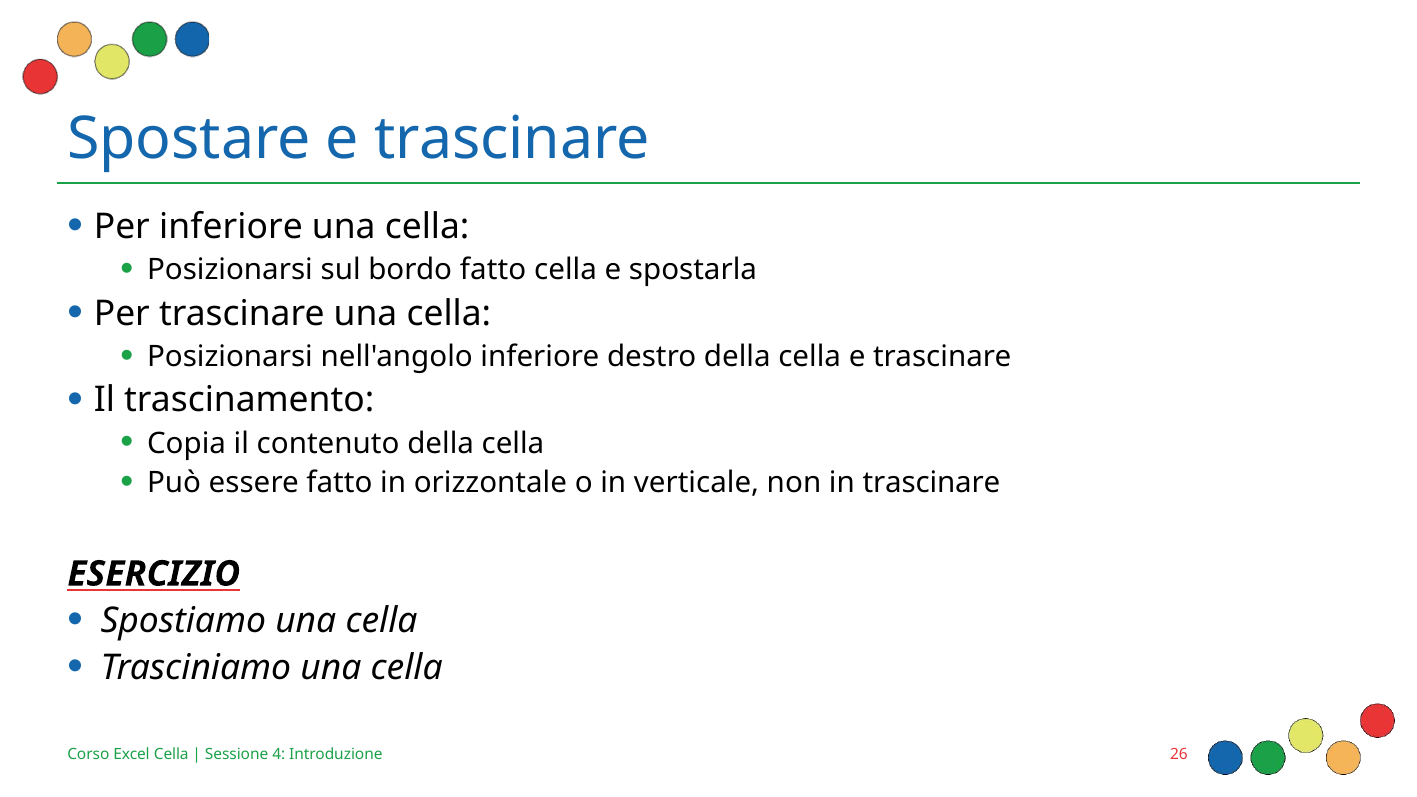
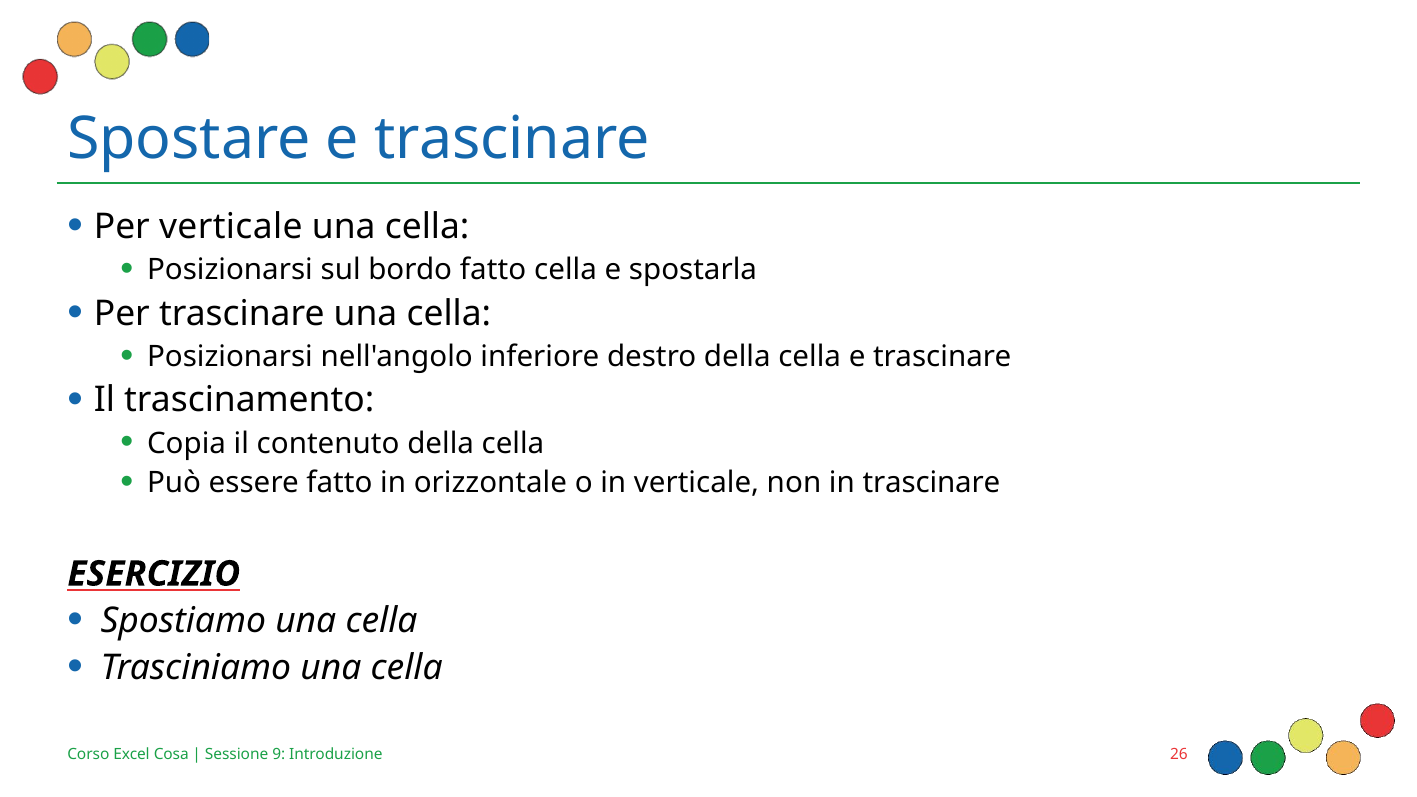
Per inferiore: inferiore -> verticale
Excel Cella: Cella -> Cosa
4: 4 -> 9
